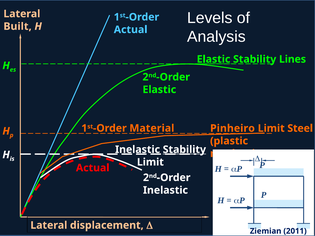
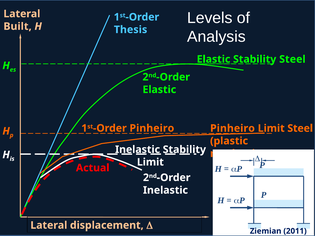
Actual at (131, 30): Actual -> Thesis
Stability Lines: Lines -> Steel
Material at (152, 128): Material -> Pinheiro
Stability at (184, 150) underline: present -> none
